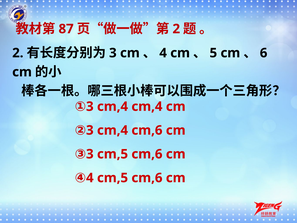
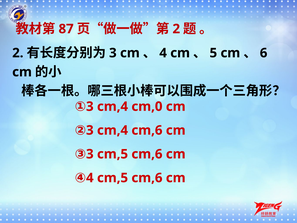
cm,4 cm,4: cm,4 -> cm,0
